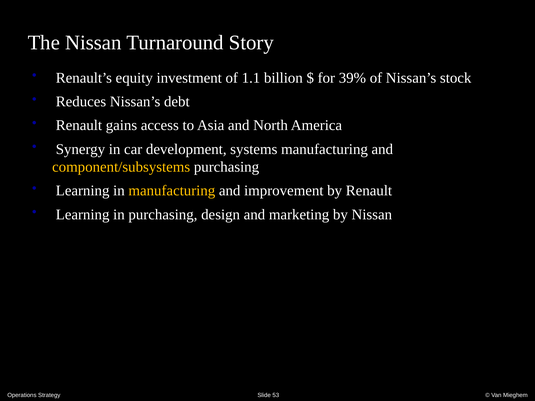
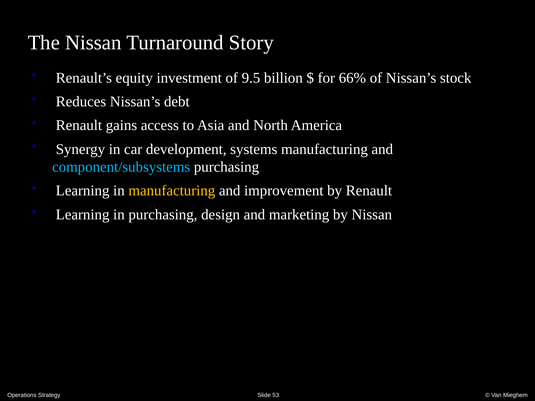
1.1: 1.1 -> 9.5
39%: 39% -> 66%
component/subsystems colour: yellow -> light blue
